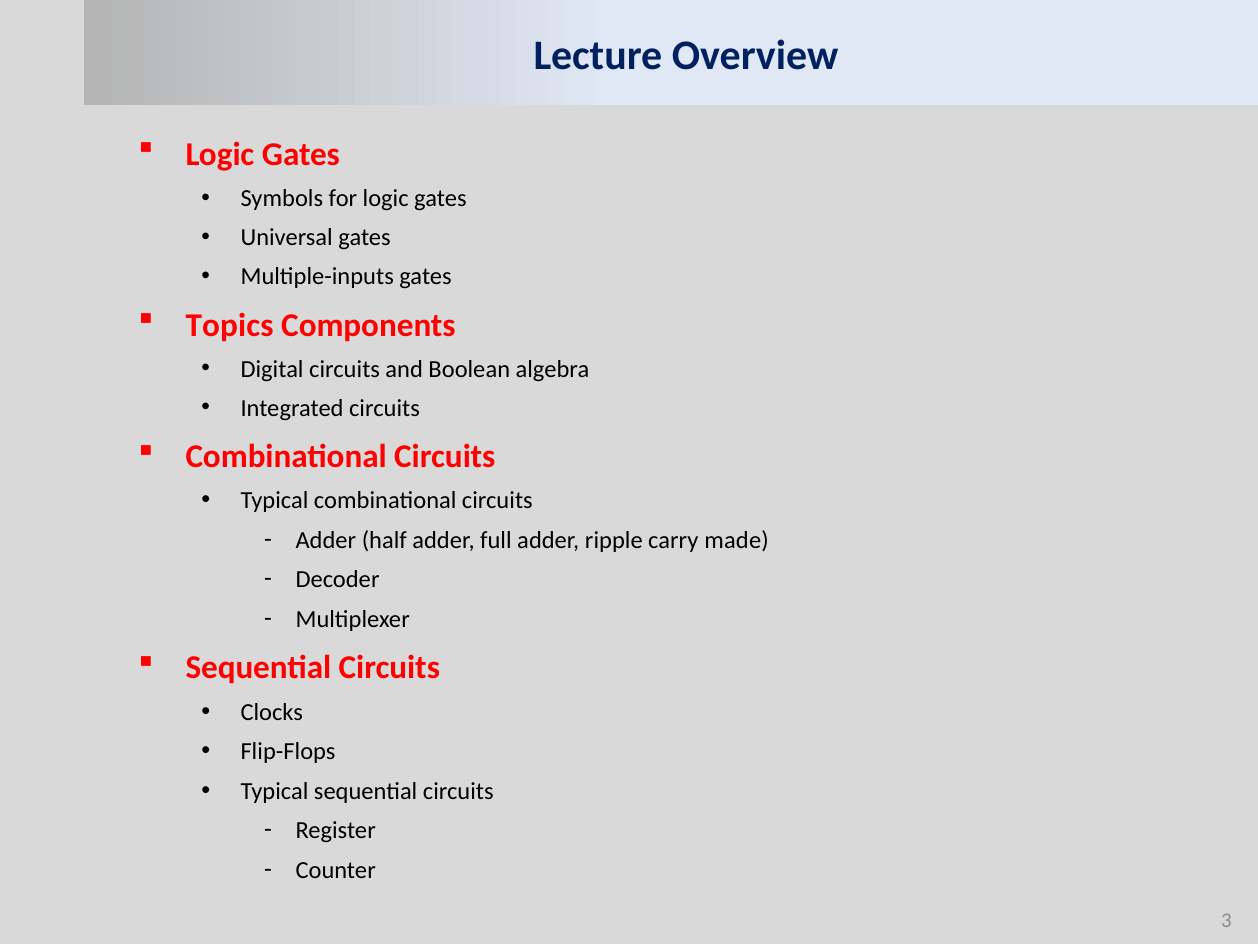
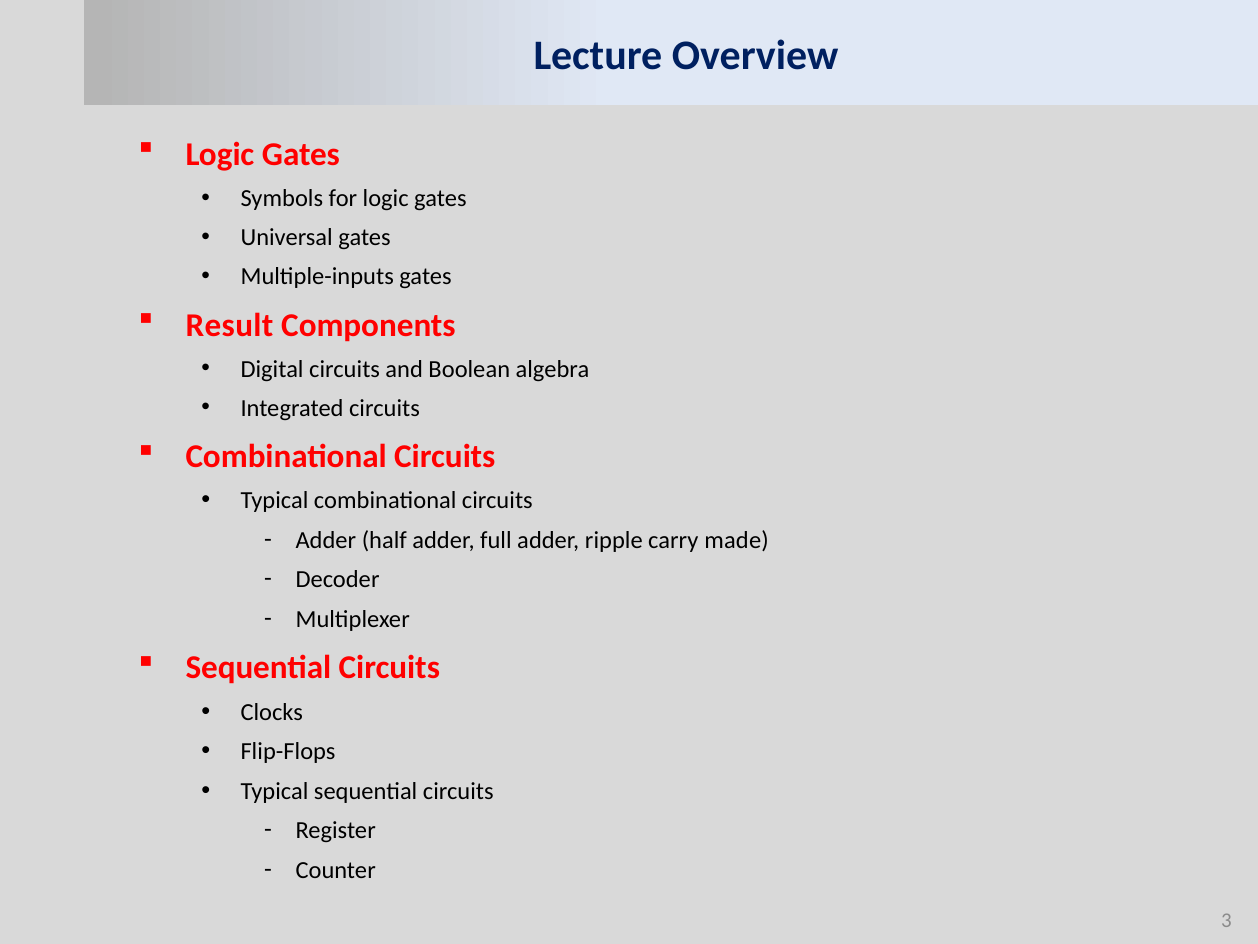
Topics: Topics -> Result
